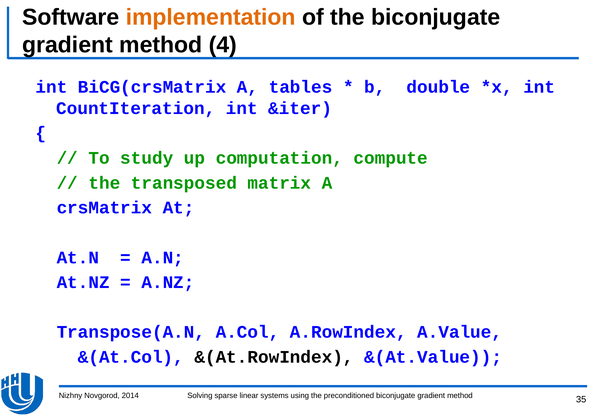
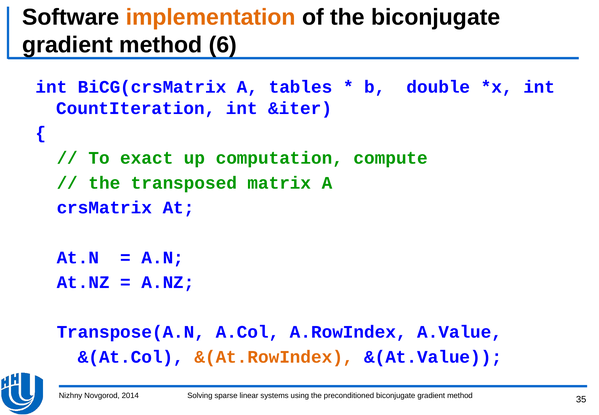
4: 4 -> 6
study: study -> exact
&(At.RowIndex colour: black -> orange
